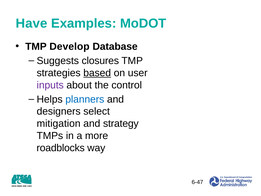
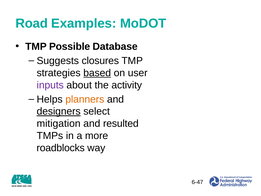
Have: Have -> Road
Develop: Develop -> Possible
control: control -> activity
planners colour: blue -> orange
designers underline: none -> present
strategy: strategy -> resulted
